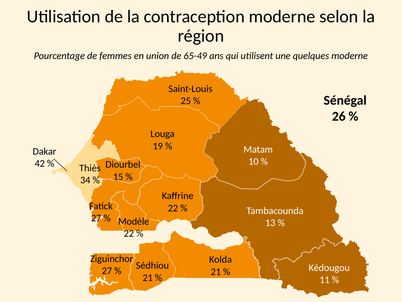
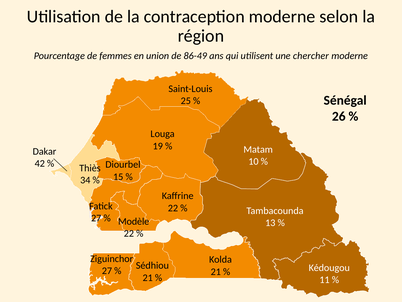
65-49: 65-49 -> 86-49
quelques: quelques -> chercher
